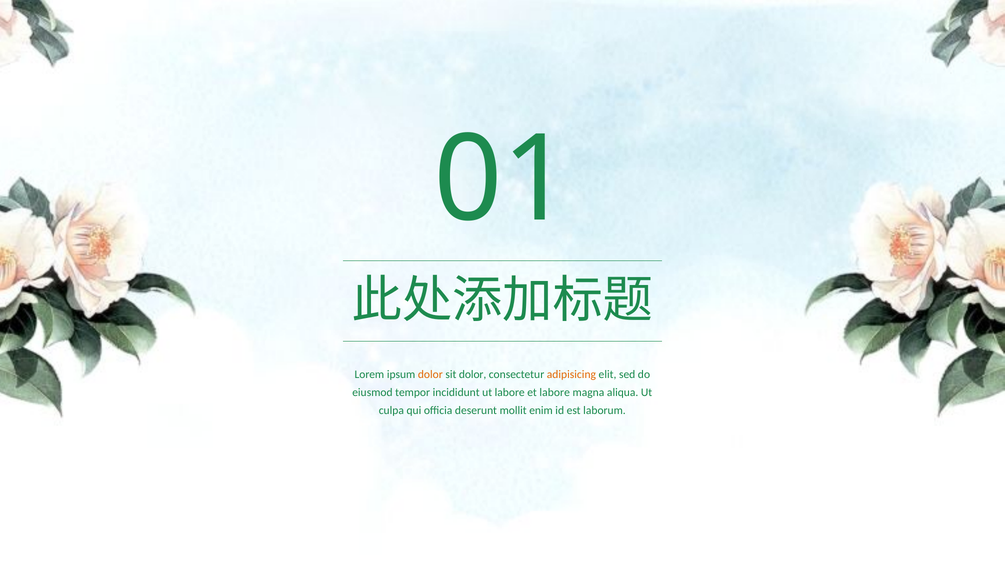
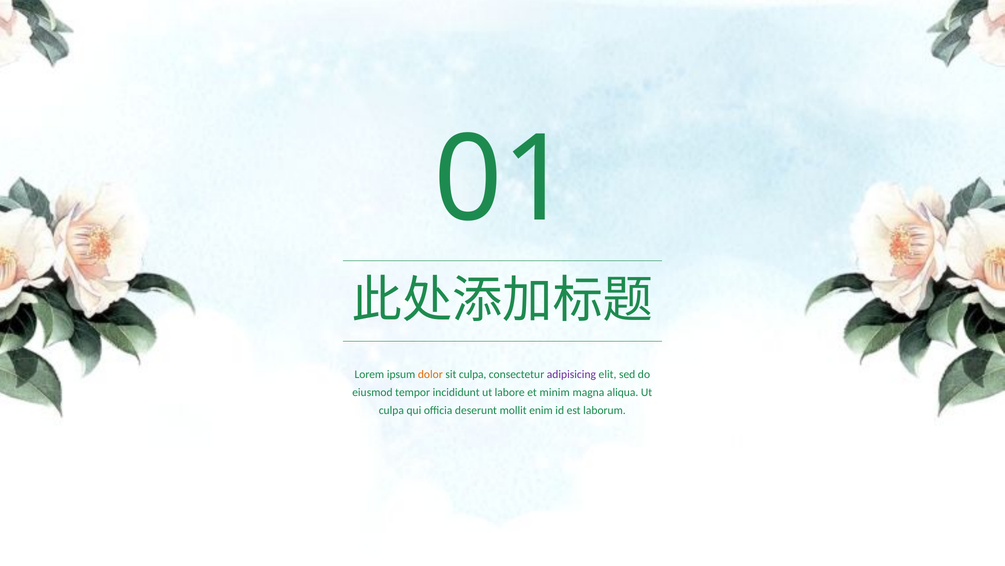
sit dolor: dolor -> culpa
adipisicing colour: orange -> purple
et labore: labore -> minim
